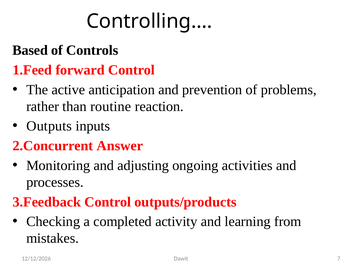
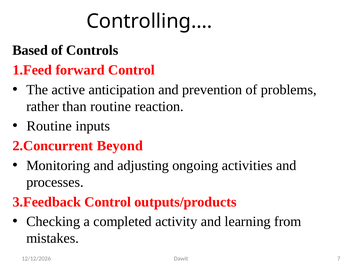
Outputs at (49, 126): Outputs -> Routine
Answer: Answer -> Beyond
